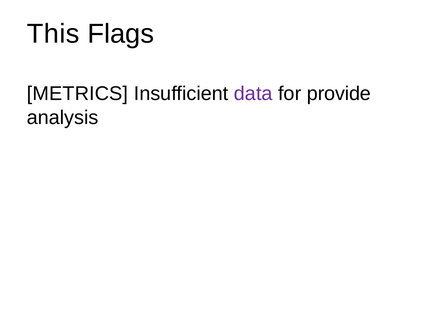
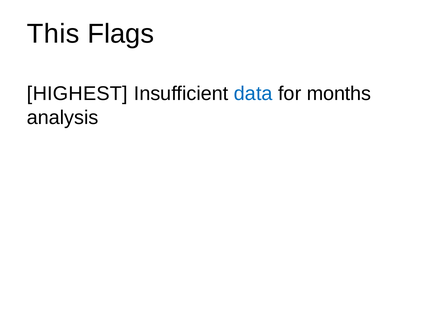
METRICS: METRICS -> HIGHEST
data colour: purple -> blue
provide: provide -> months
